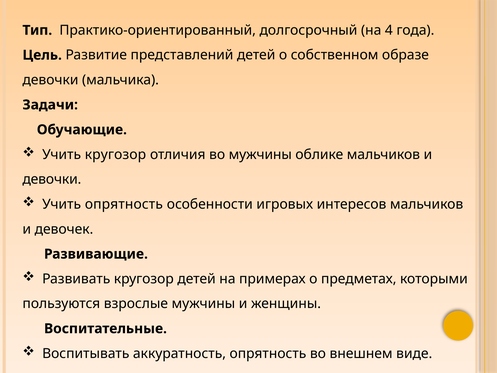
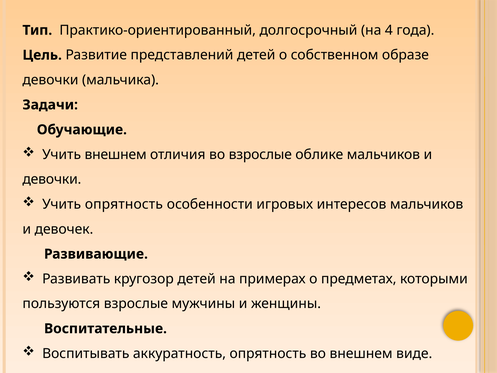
Учить кругозор: кругозор -> внешнем
во мужчины: мужчины -> взрослые
